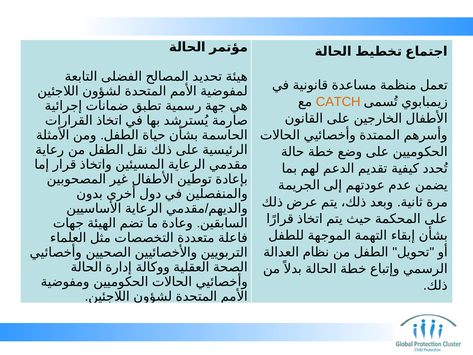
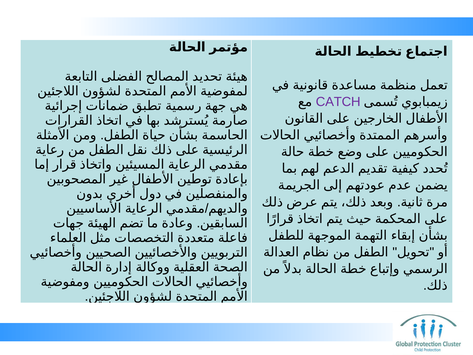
CATCH colour: orange -> purple
